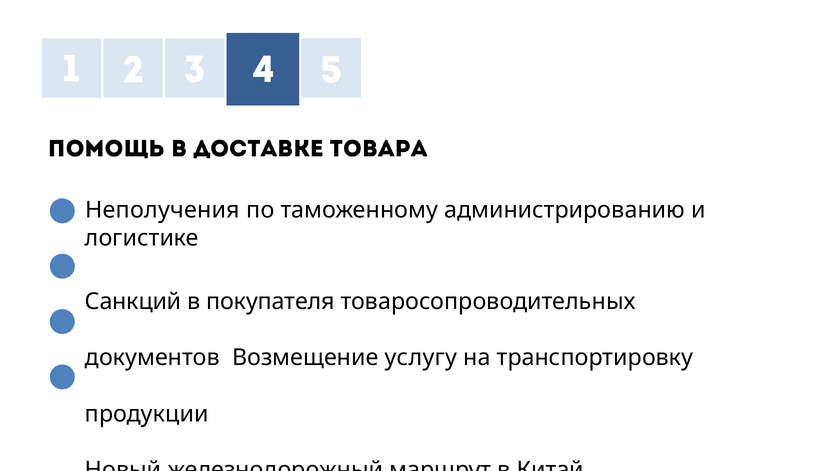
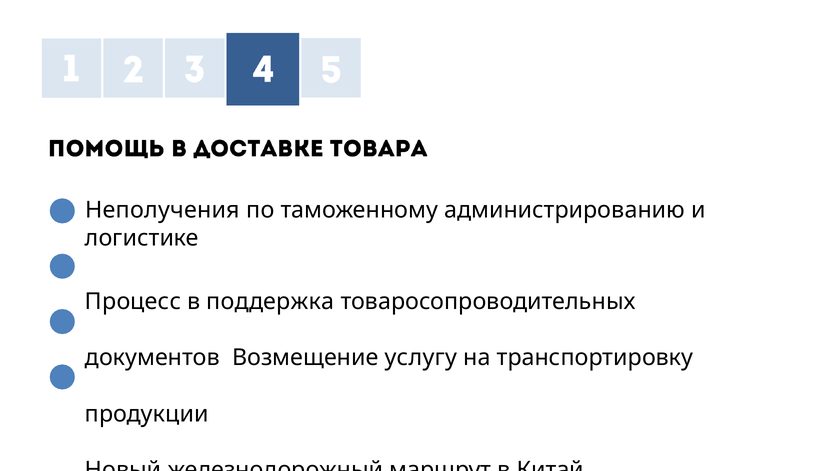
Санкций: Санкций -> Процесс
покупателя: покупателя -> поддержка
